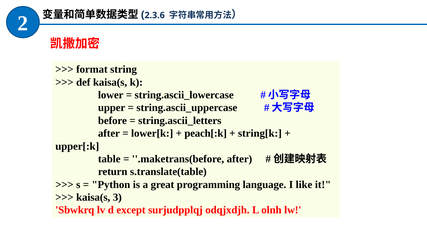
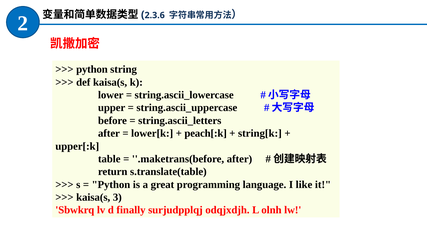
format at (92, 69): format -> python
except: except -> finally
